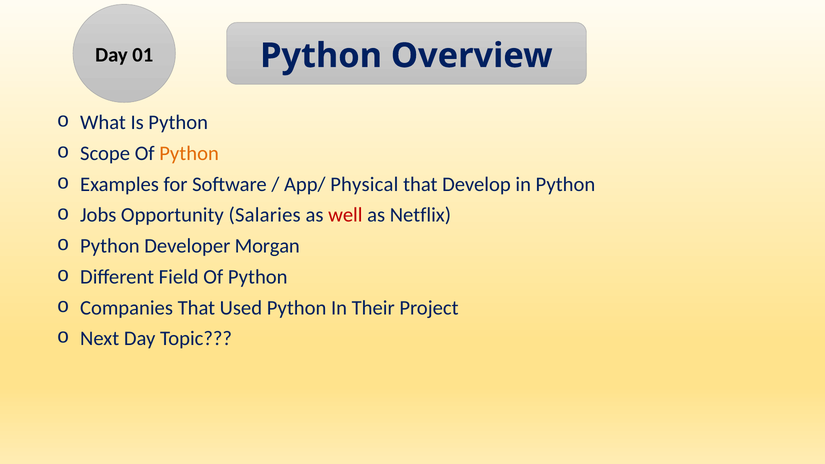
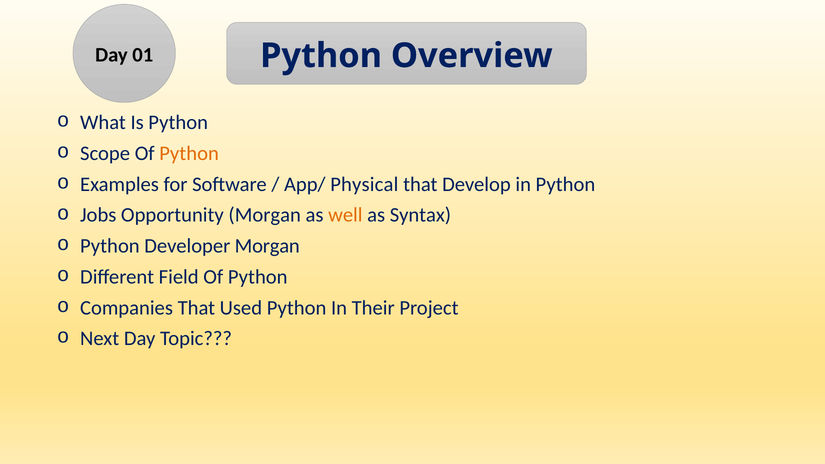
Opportunity Salaries: Salaries -> Morgan
well colour: red -> orange
Netflix: Netflix -> Syntax
